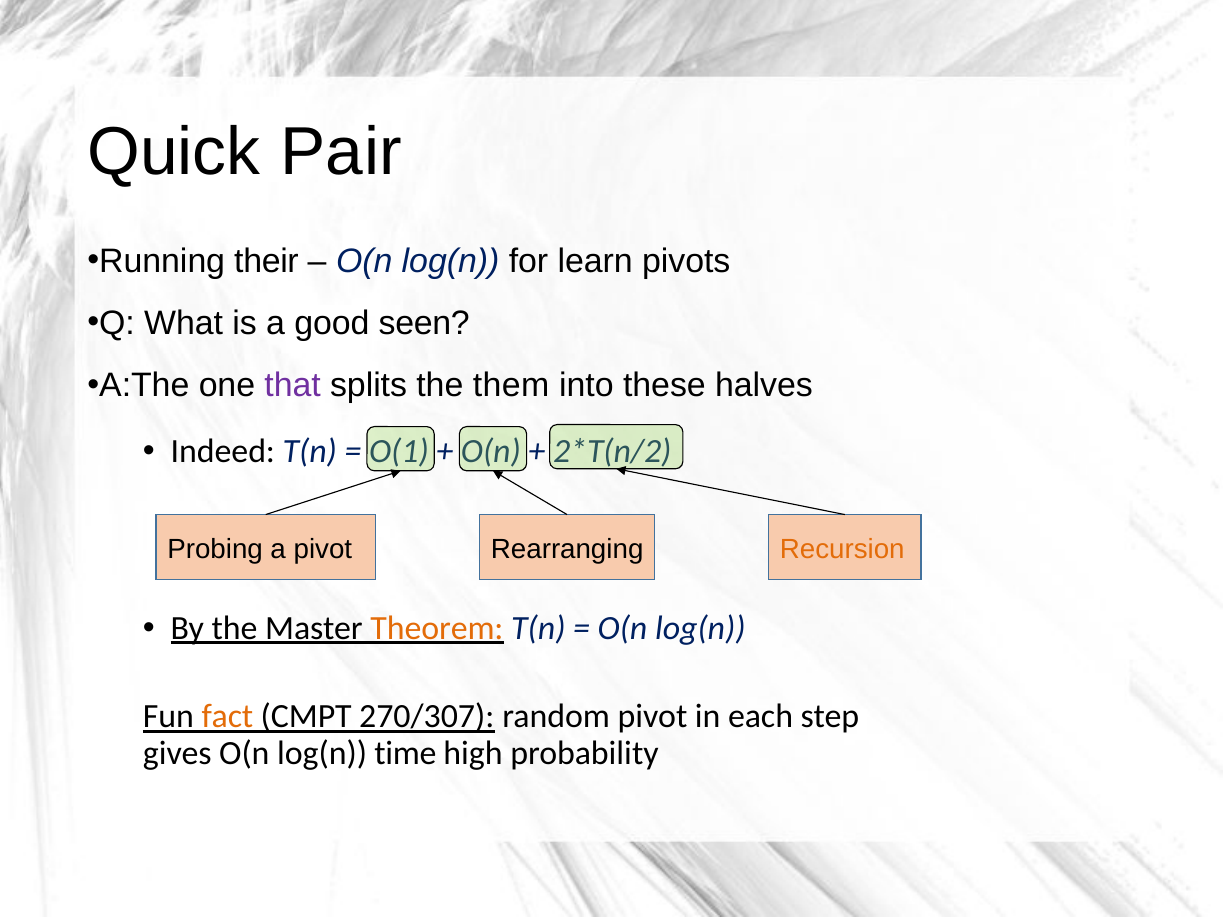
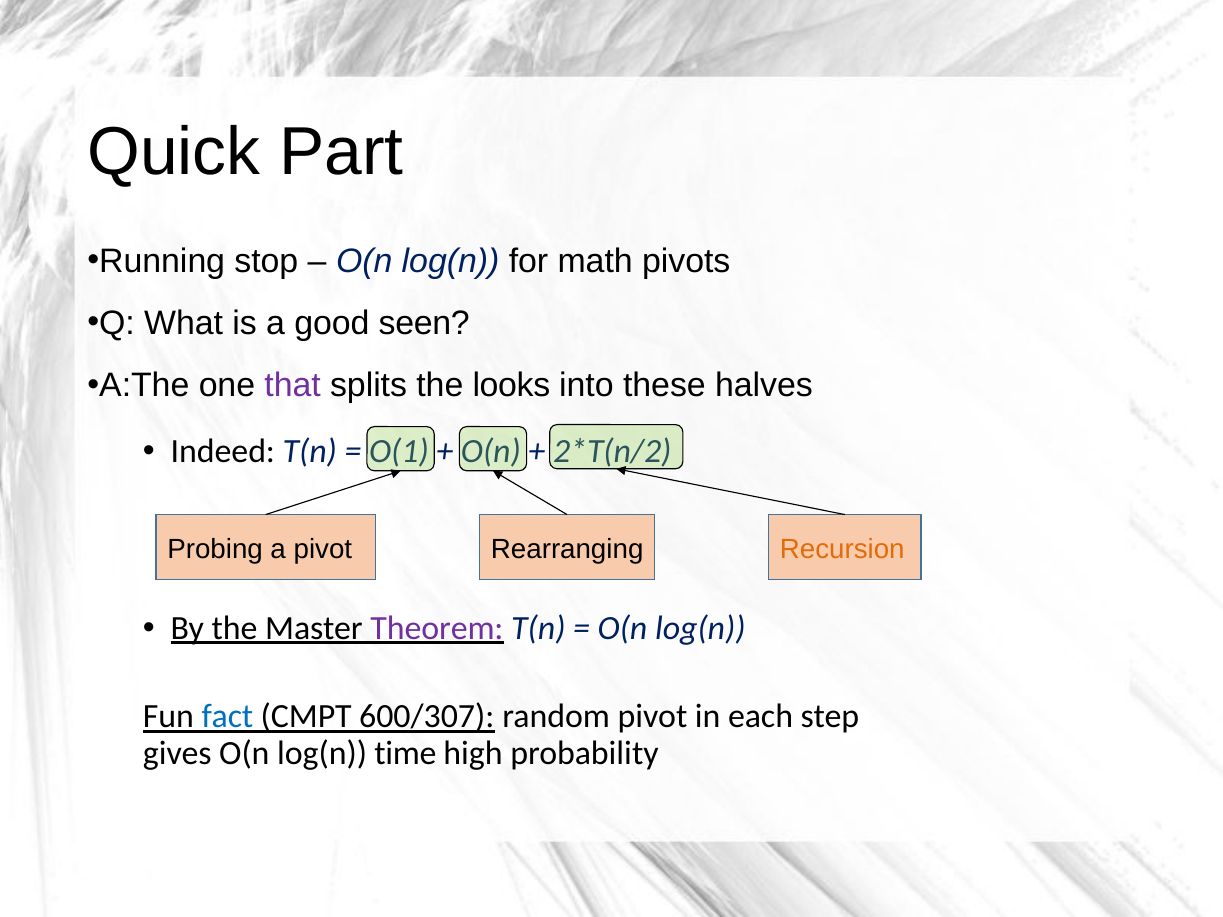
Pair: Pair -> Part
their: their -> stop
learn: learn -> math
them: them -> looks
Theorem colour: orange -> purple
fact colour: orange -> blue
270/307: 270/307 -> 600/307
